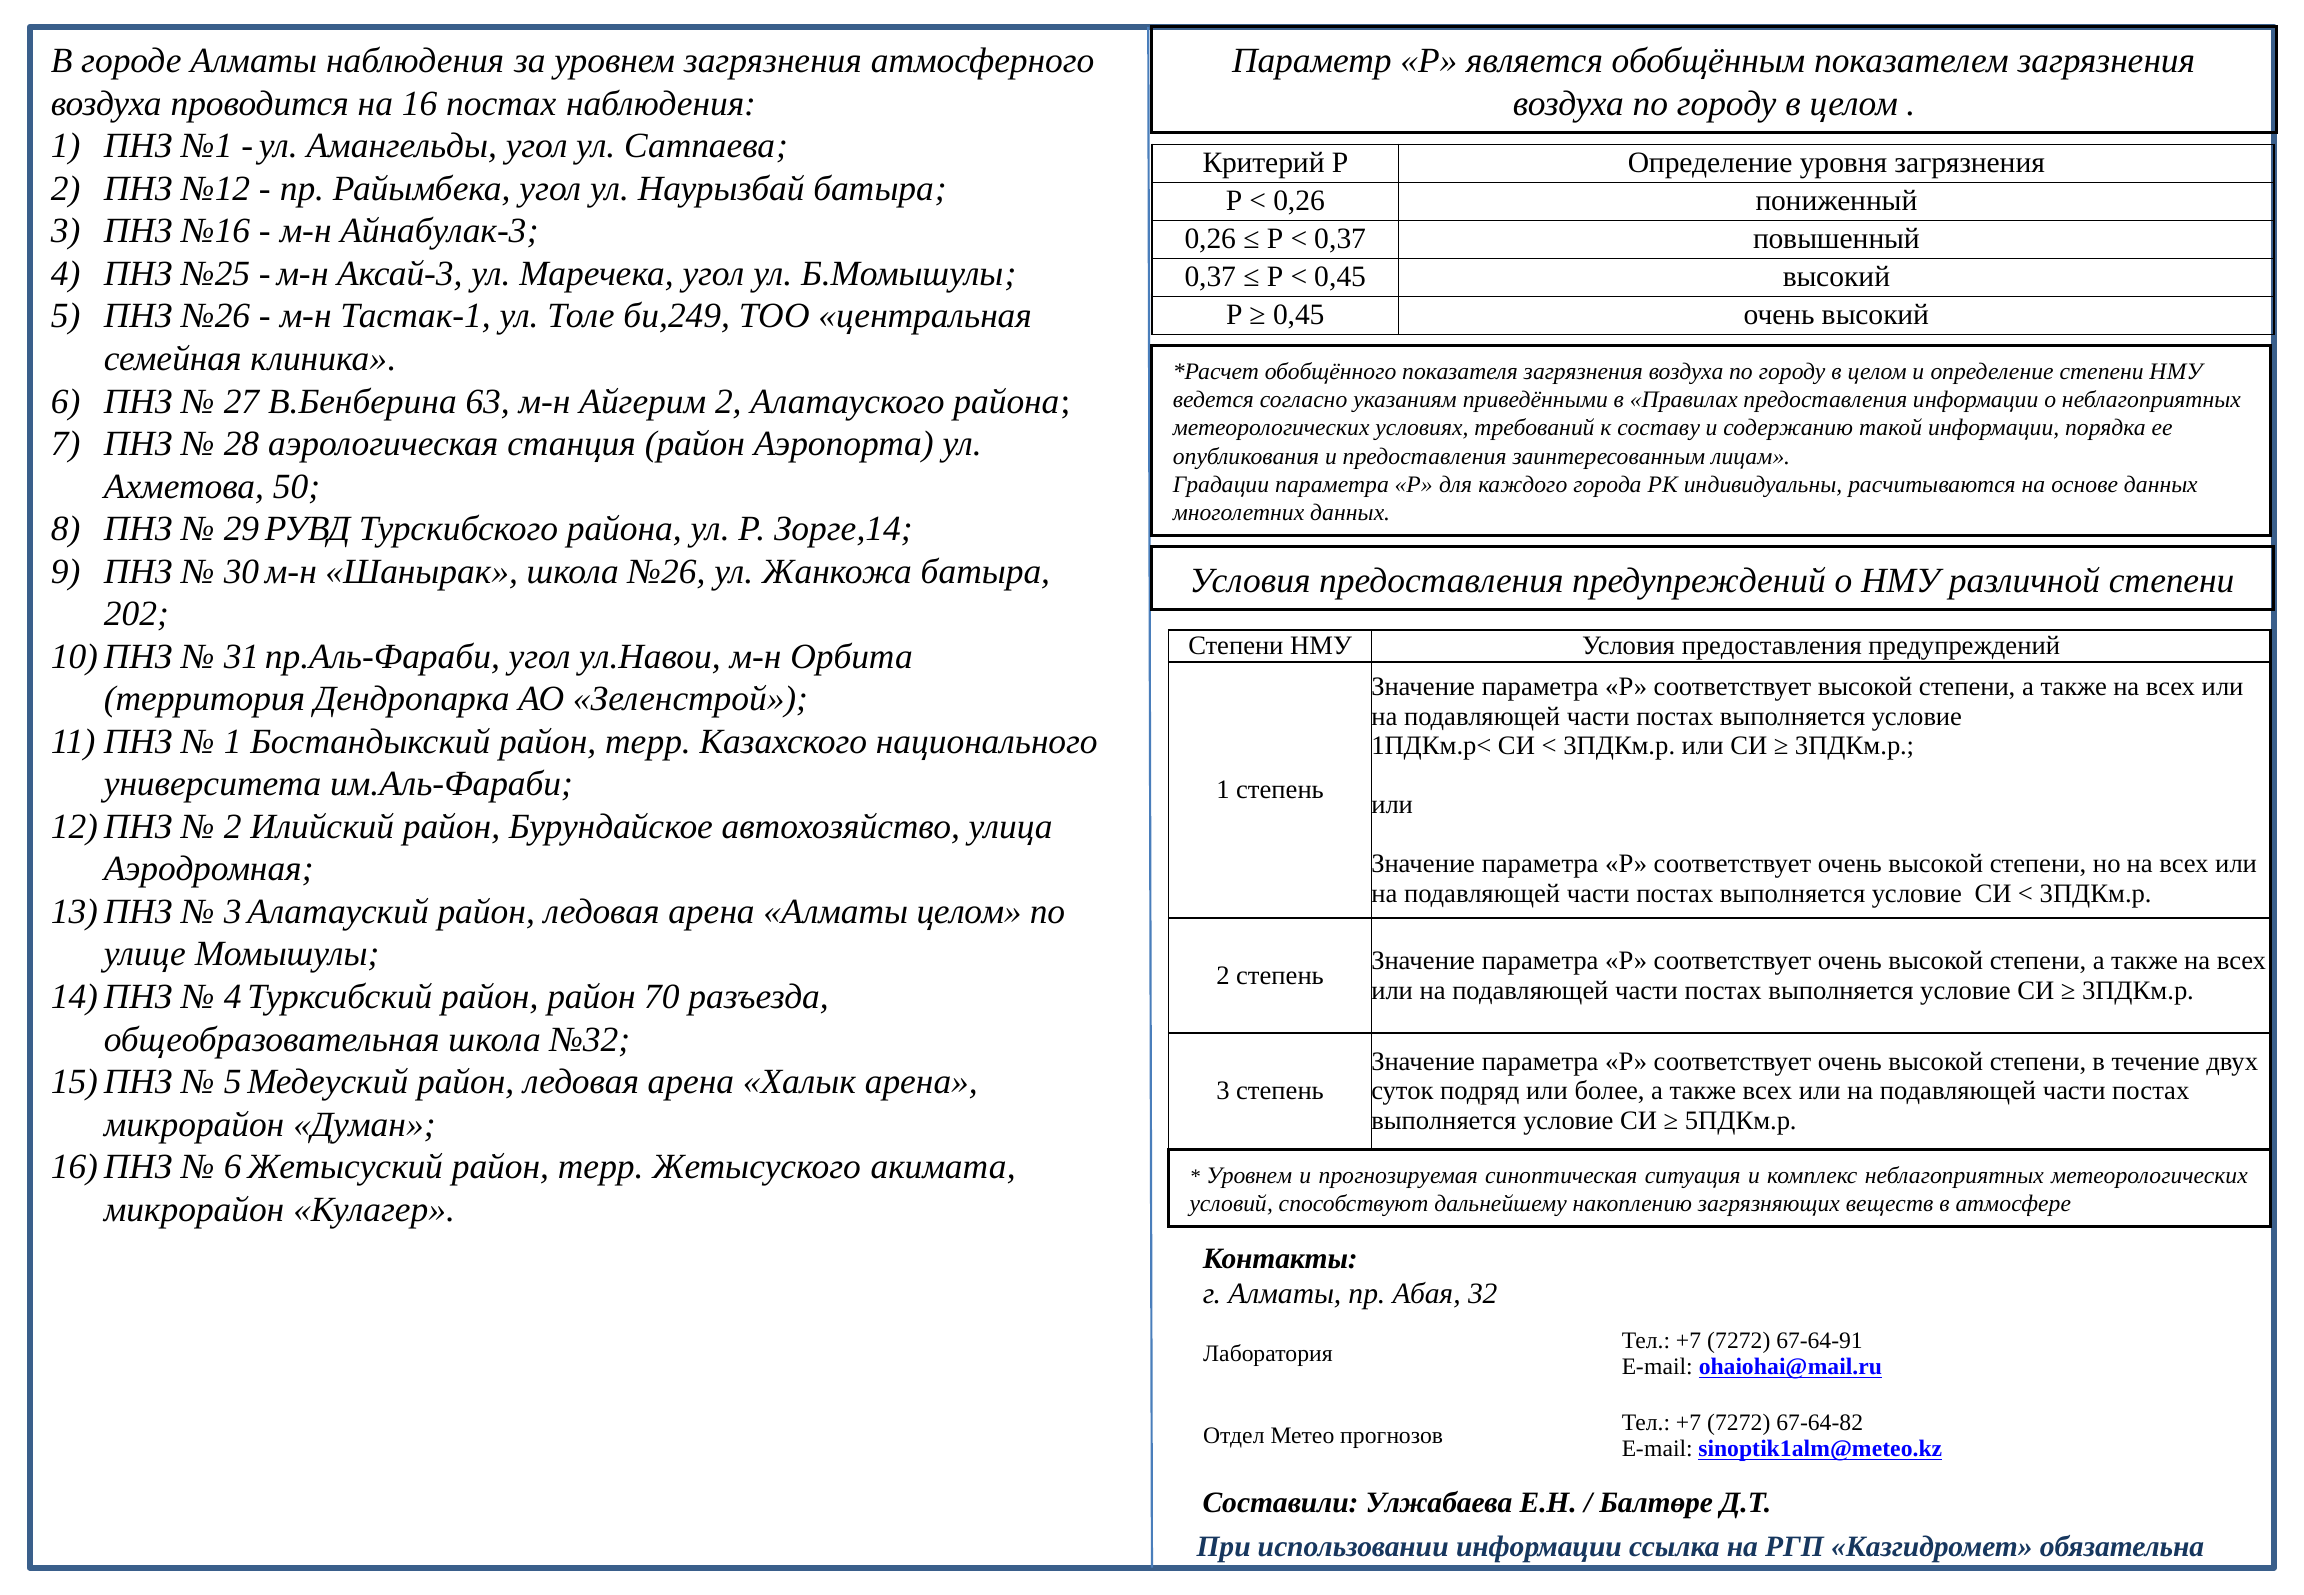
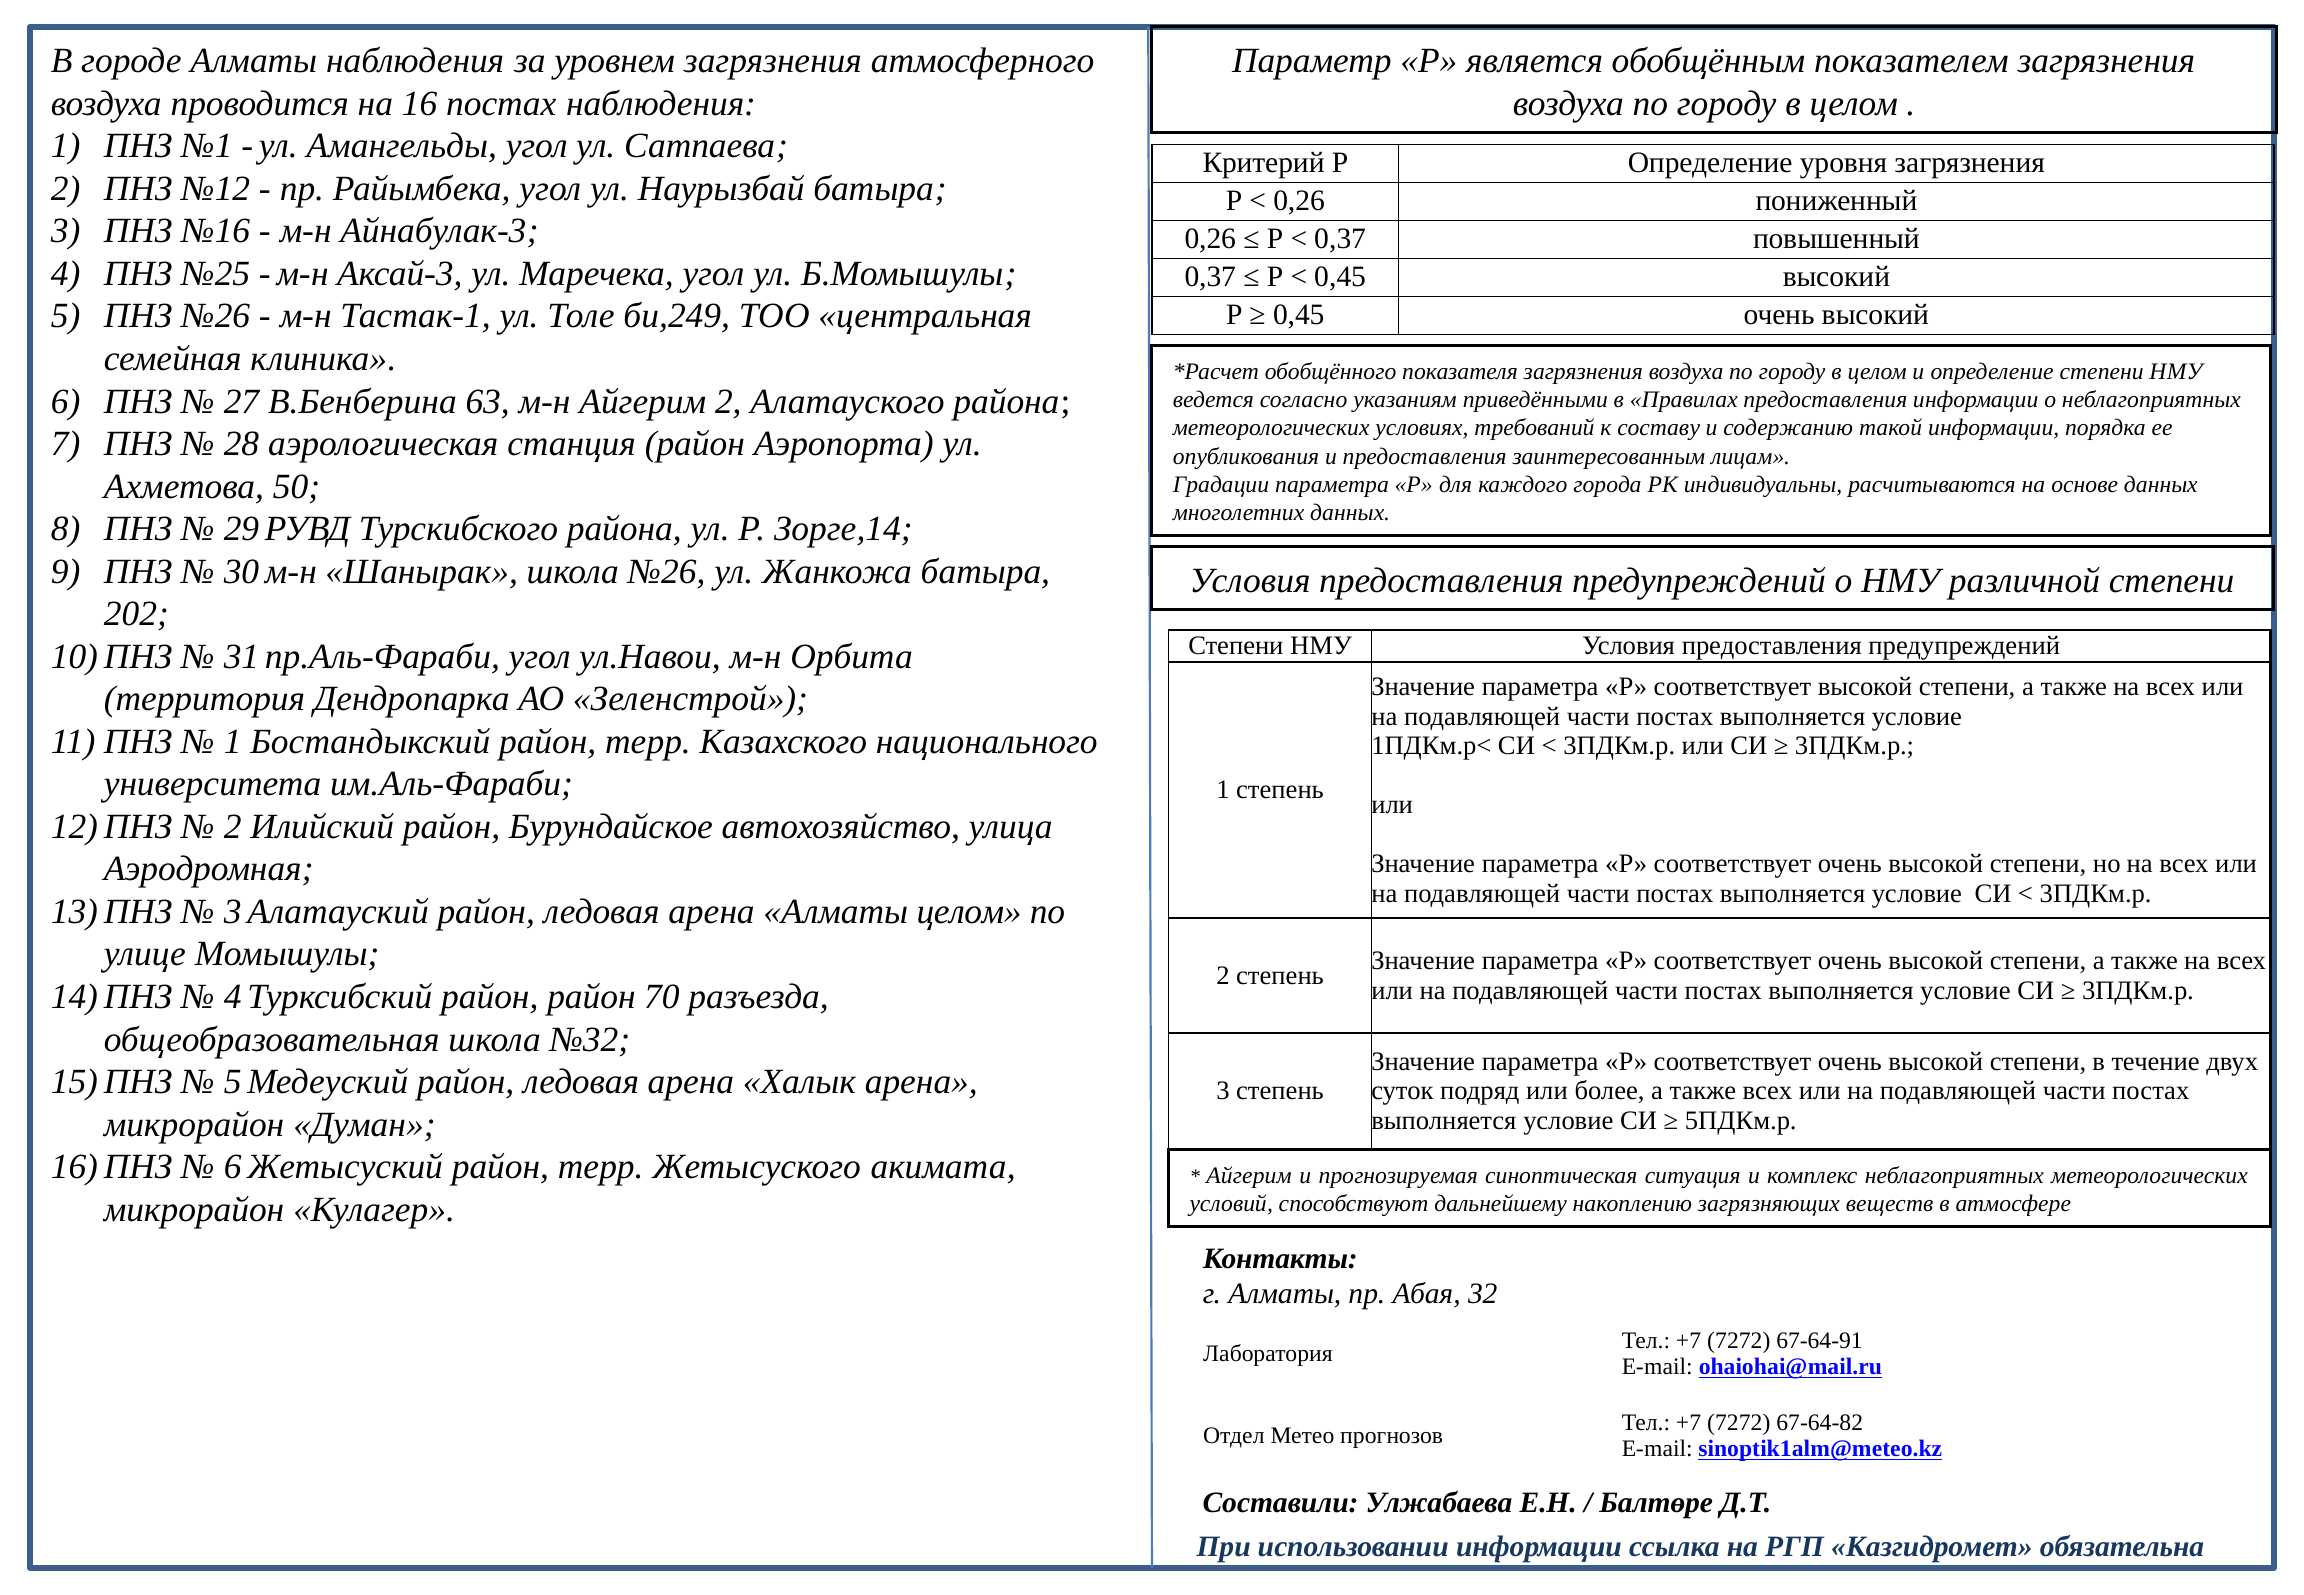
Уровнем at (1249, 1176): Уровнем -> Айгерим
